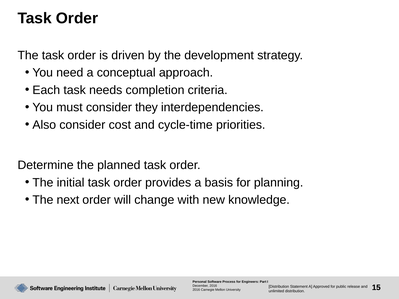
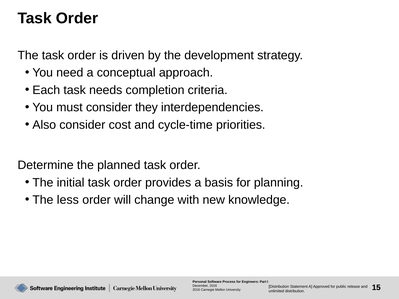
next: next -> less
